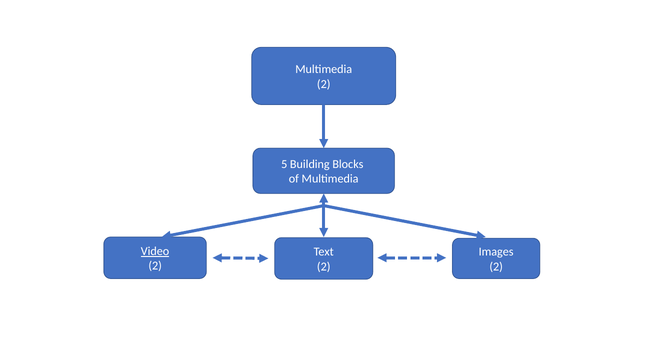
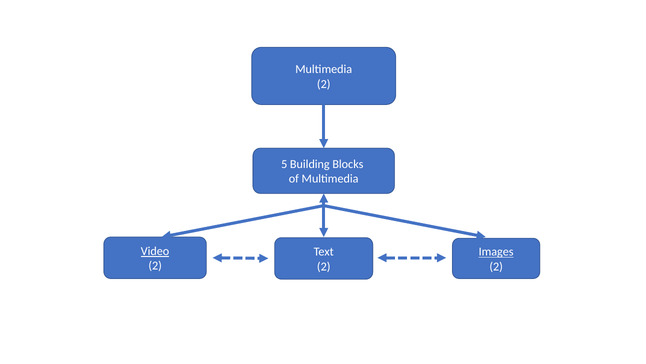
Images underline: none -> present
